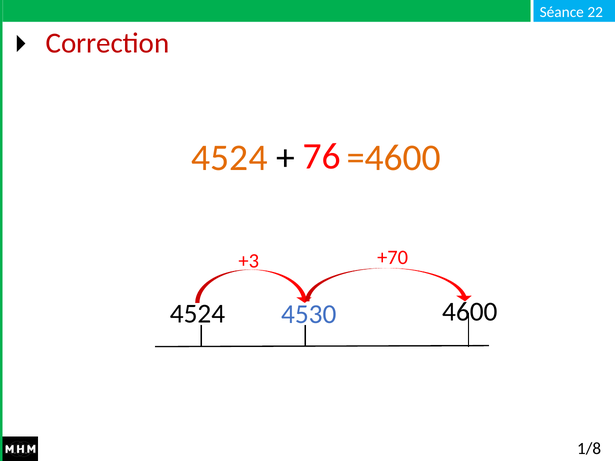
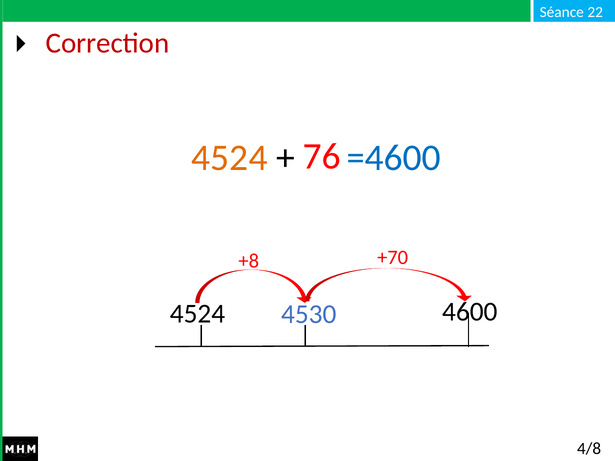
=4600 colour: orange -> blue
+3: +3 -> +8
1/8: 1/8 -> 4/8
